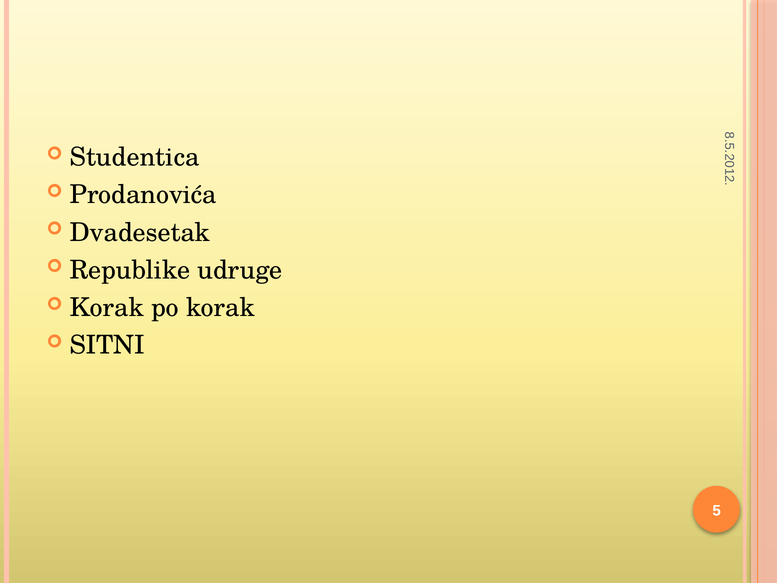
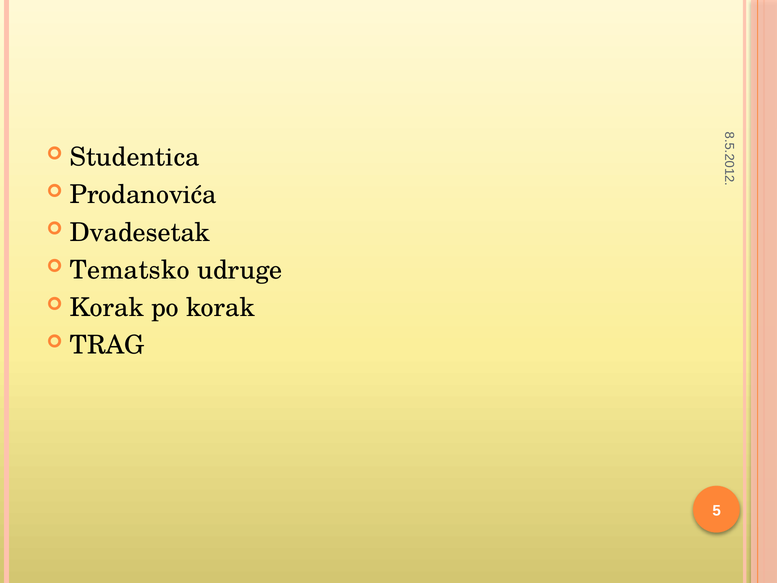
Republike: Republike -> Tematsko
SITNI: SITNI -> TRAG
